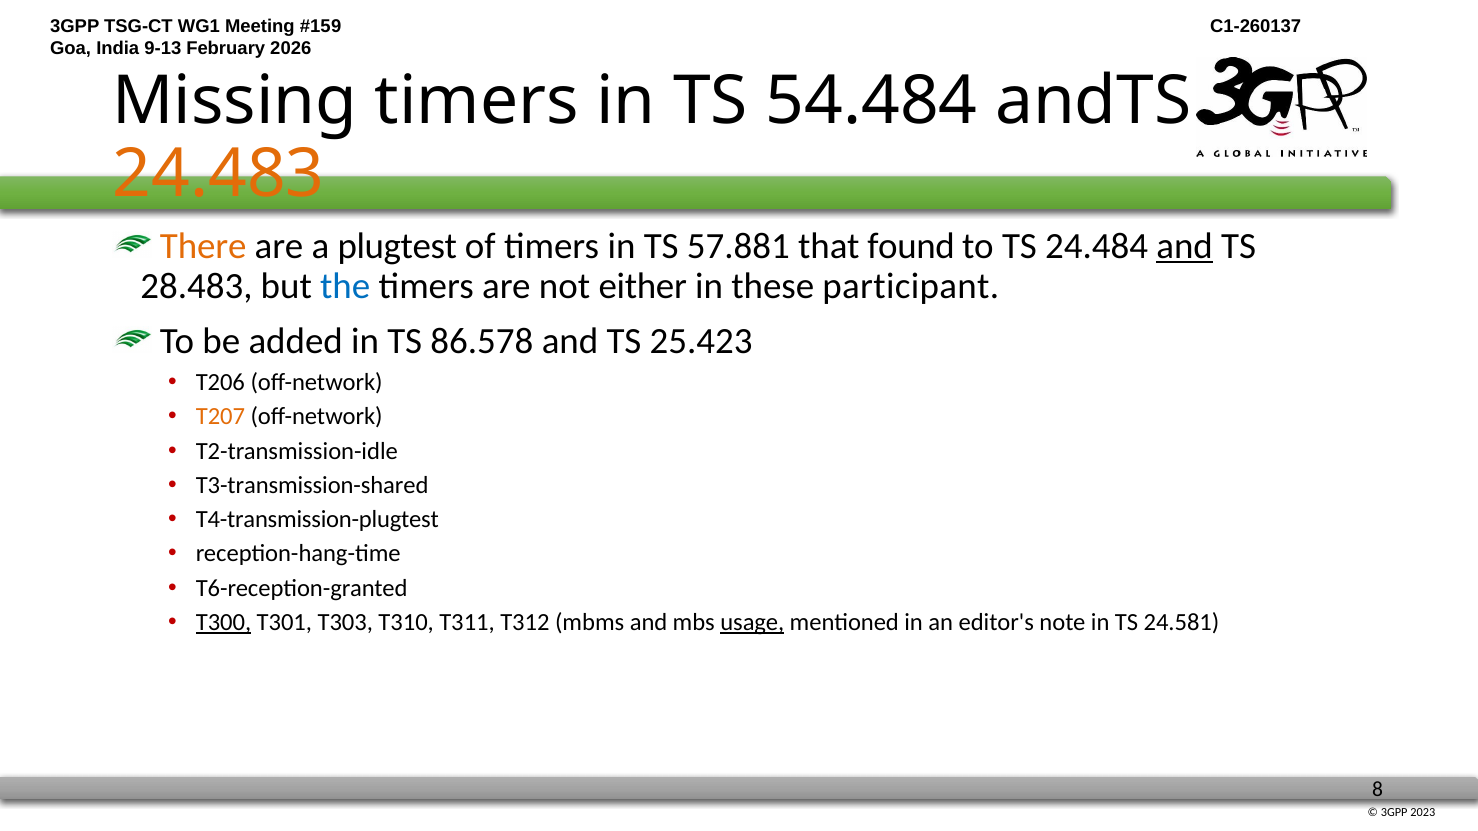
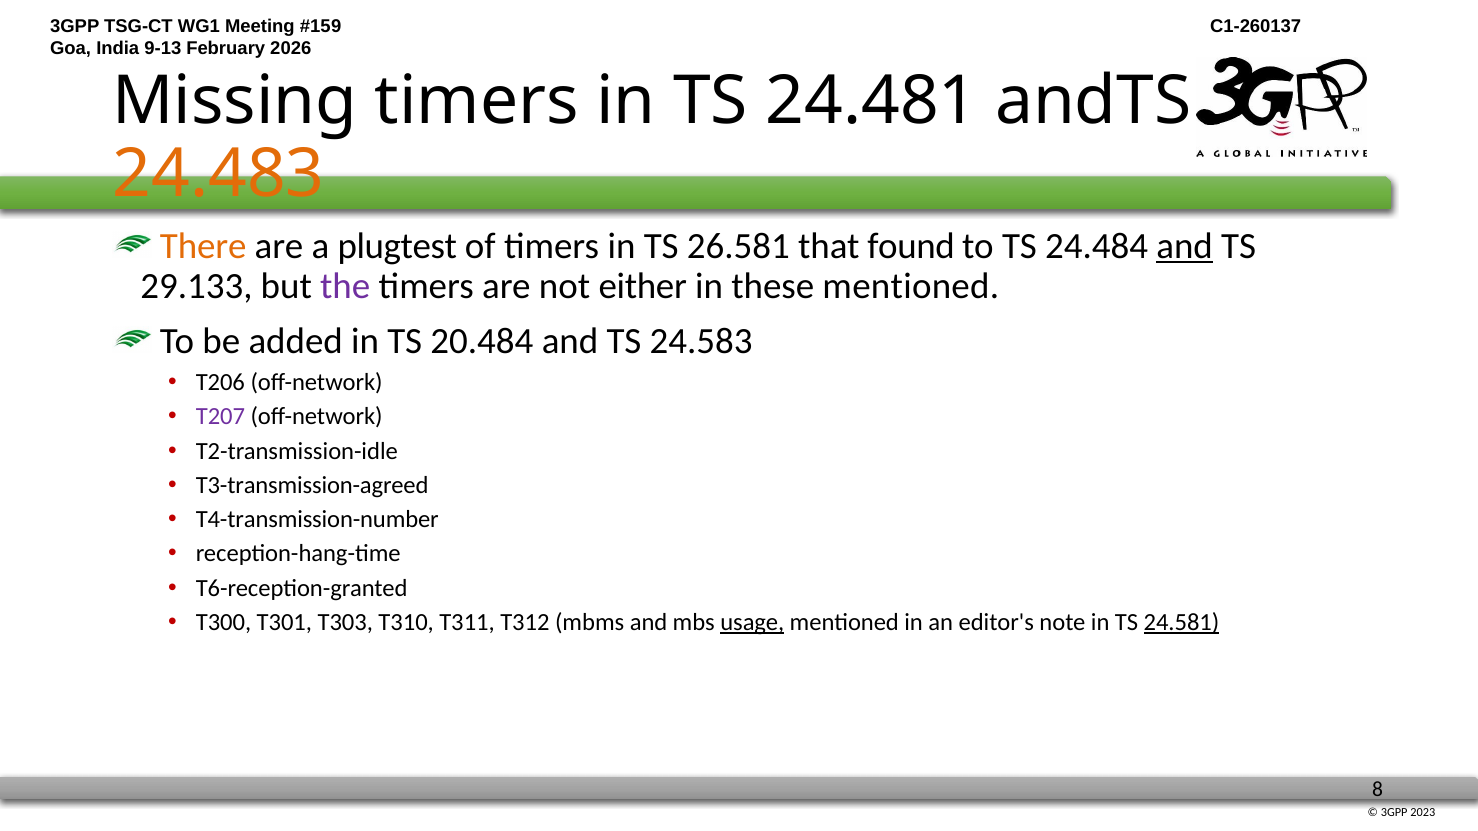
54.484: 54.484 -> 24.481
57.881: 57.881 -> 26.581
28.483: 28.483 -> 29.133
the colour: blue -> purple
these participant: participant -> mentioned
86.578: 86.578 -> 20.484
25.423: 25.423 -> 24.583
T207 colour: orange -> purple
T3-transmission-shared: T3-transmission-shared -> T3-transmission-agreed
T4-transmission-plugtest: T4-transmission-plugtest -> T4-transmission-number
T300 underline: present -> none
24.581 underline: none -> present
